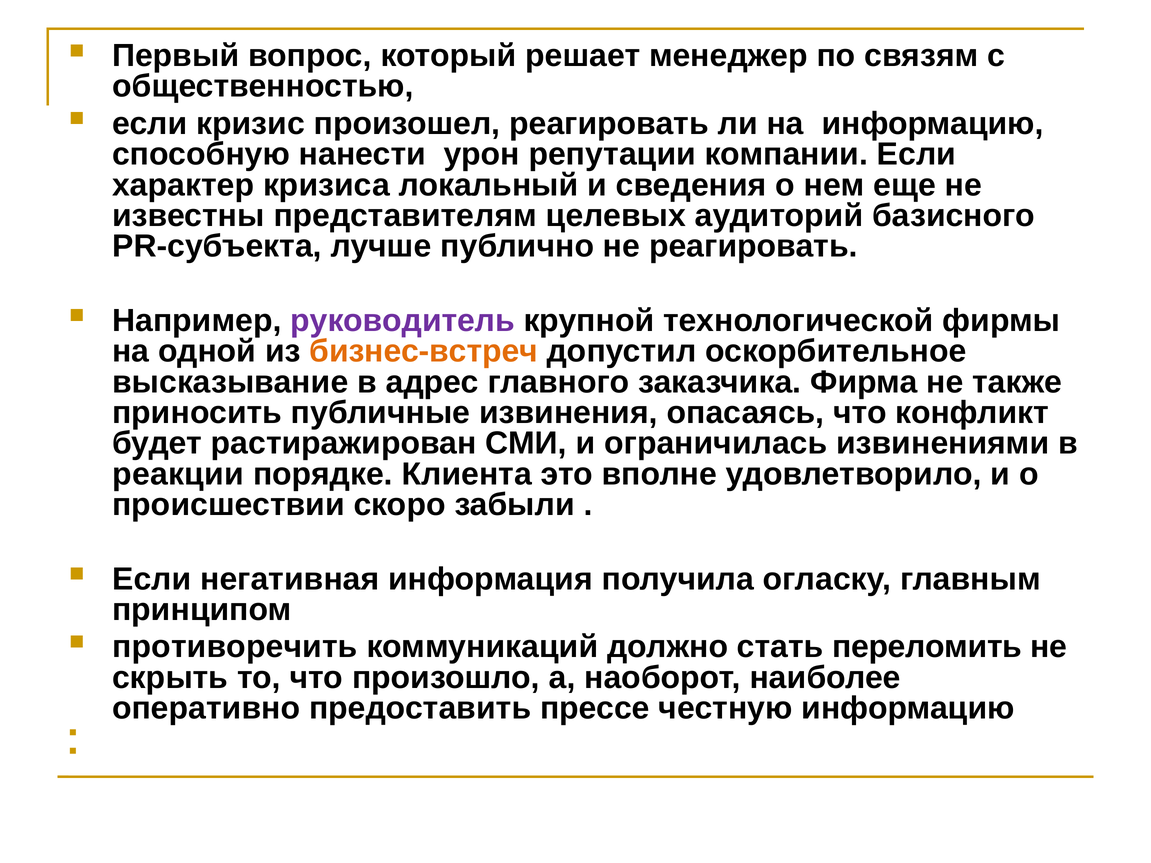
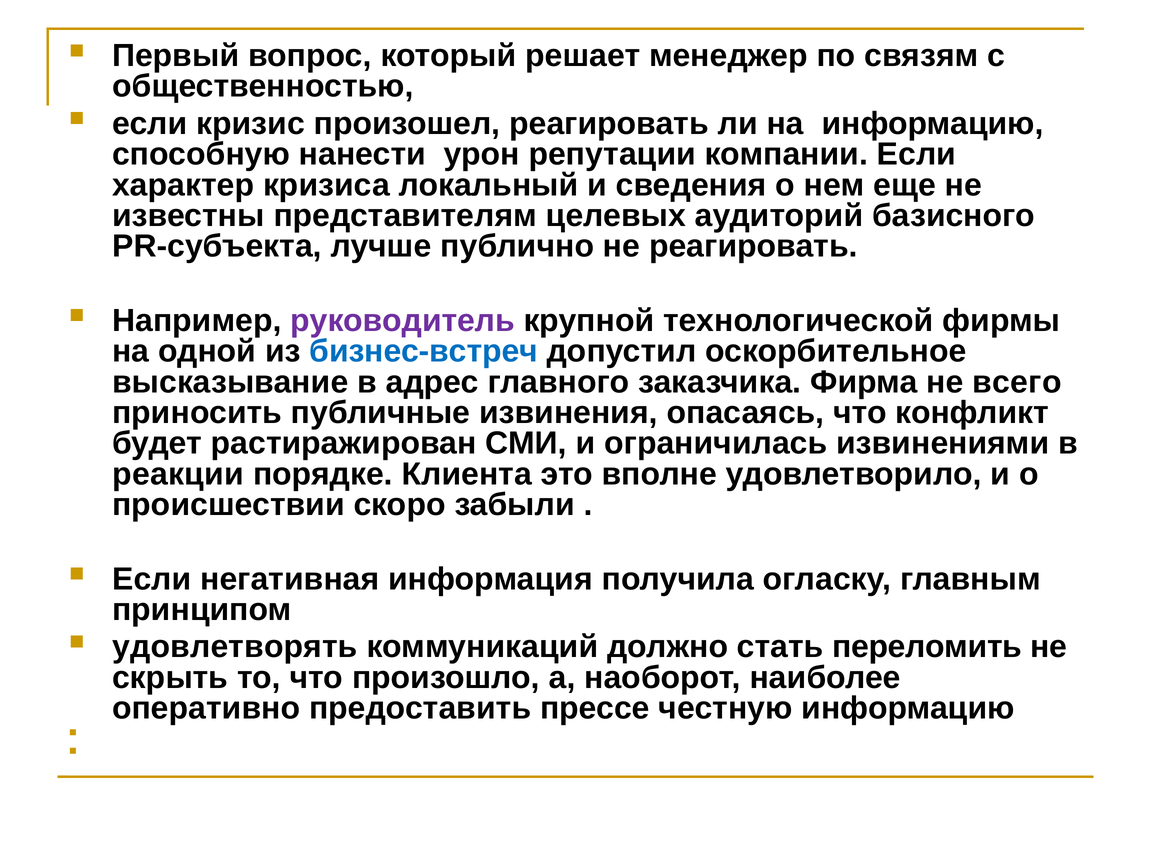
бизнес-встреч colour: orange -> blue
также: также -> всего
противоречить: противоречить -> удовлетворять
